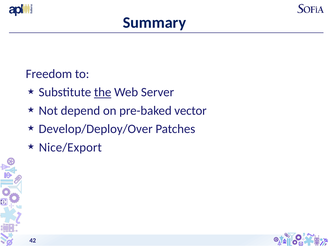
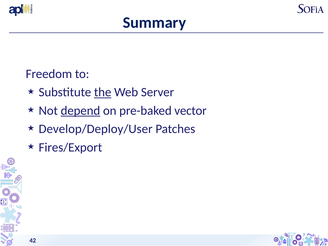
depend underline: none -> present
Develop/Deploy/Over: Develop/Deploy/Over -> Develop/Deploy/User
Nice/Export: Nice/Export -> Fires/Export
